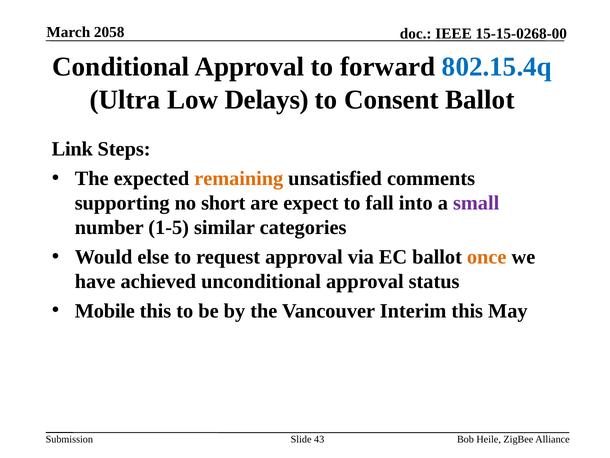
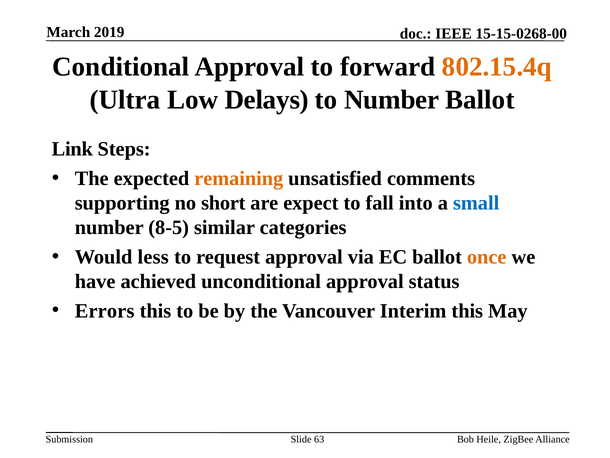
2058: 2058 -> 2019
802.15.4q colour: blue -> orange
to Consent: Consent -> Number
small colour: purple -> blue
1-5: 1-5 -> 8-5
else: else -> less
Mobile: Mobile -> Errors
43: 43 -> 63
